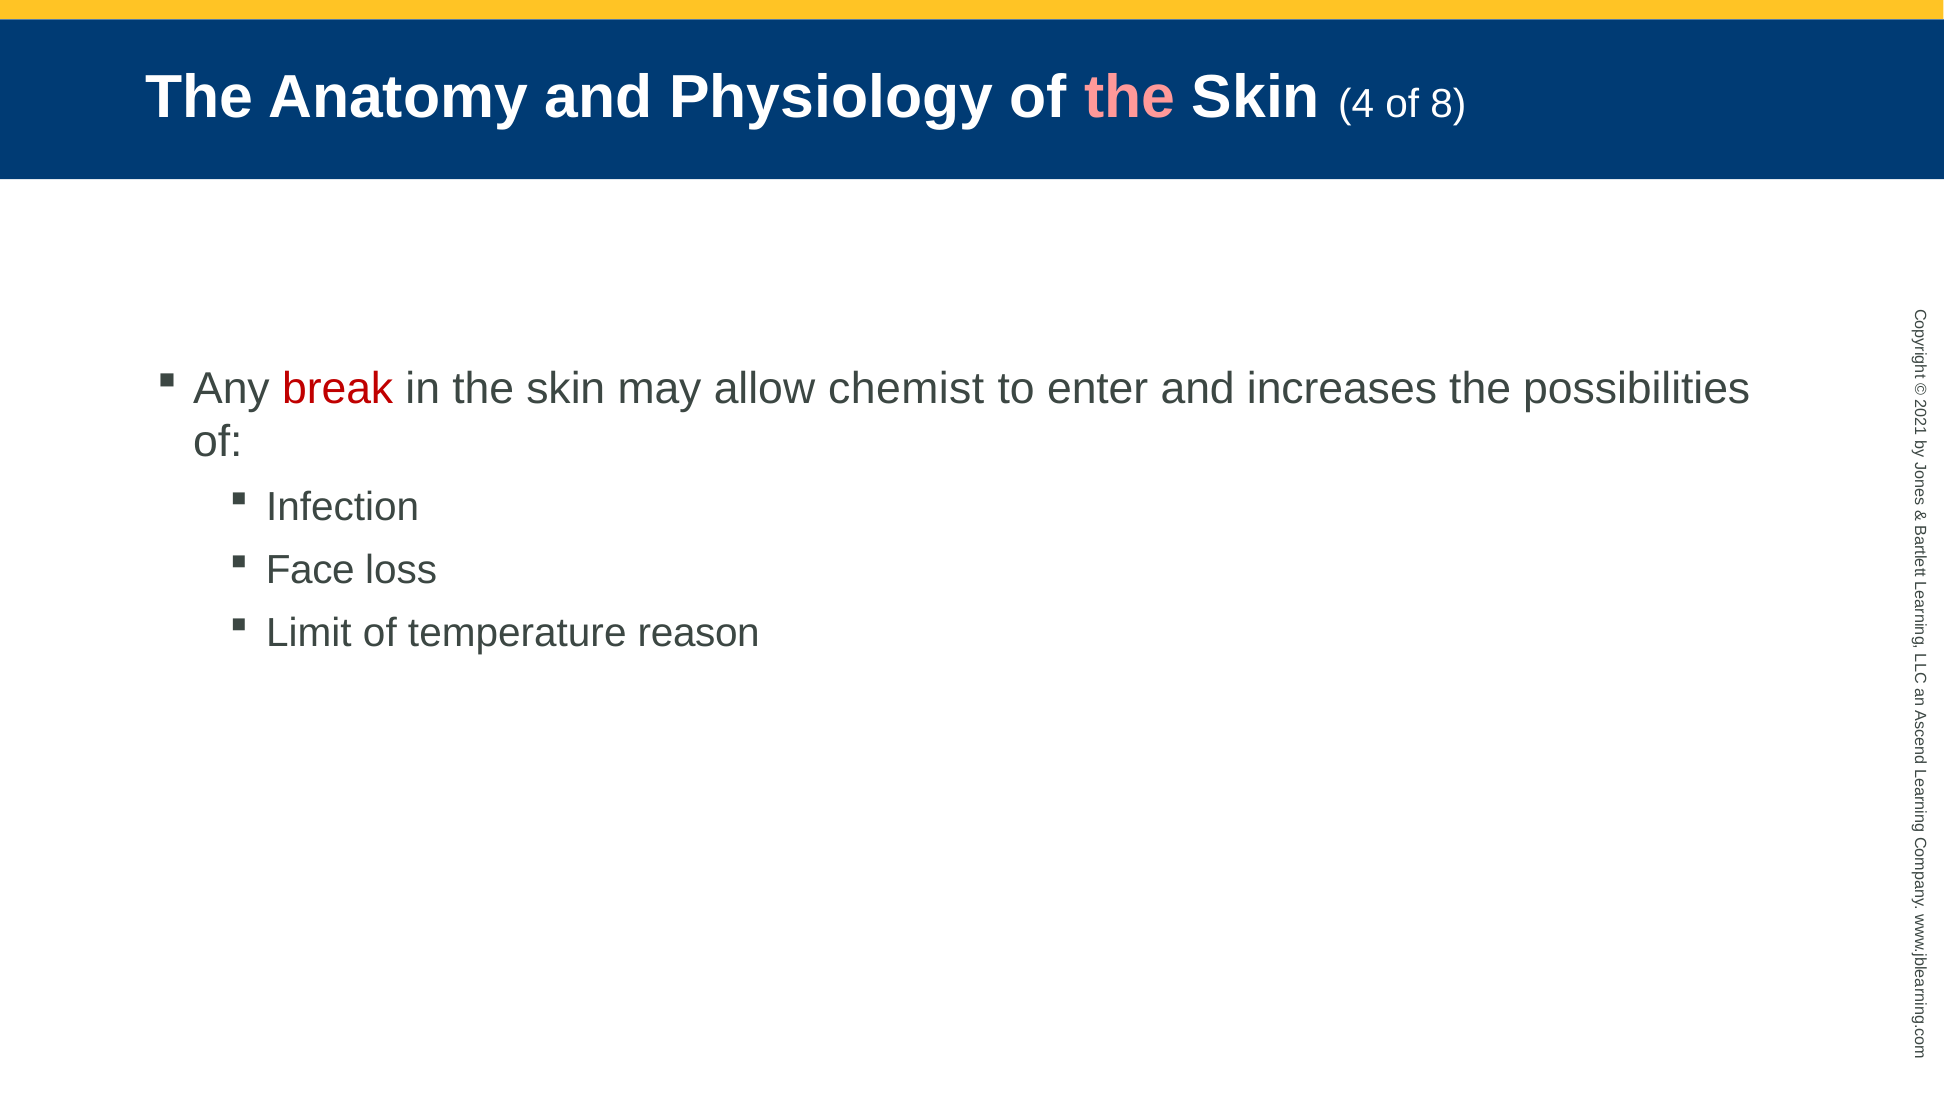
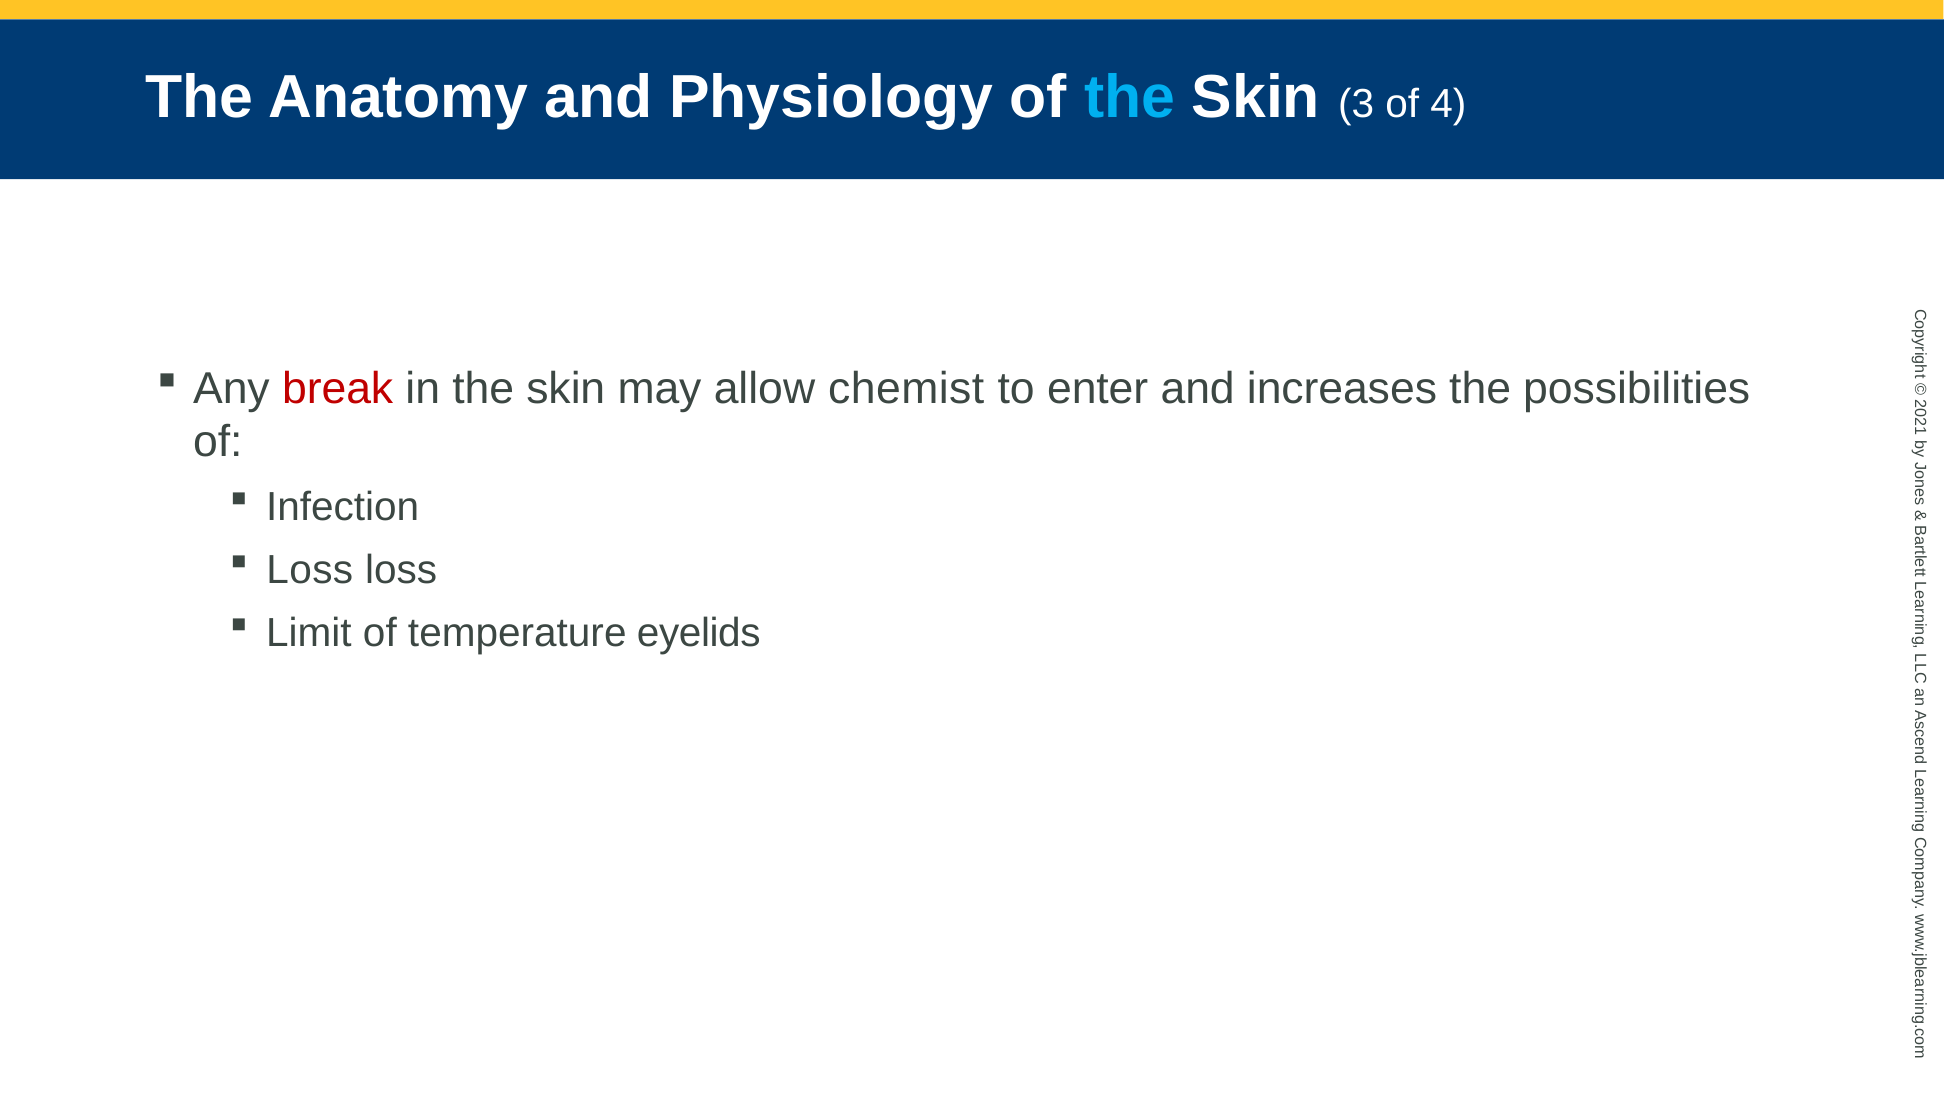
the at (1130, 98) colour: pink -> light blue
4: 4 -> 3
8: 8 -> 4
Face at (310, 570): Face -> Loss
reason: reason -> eyelids
